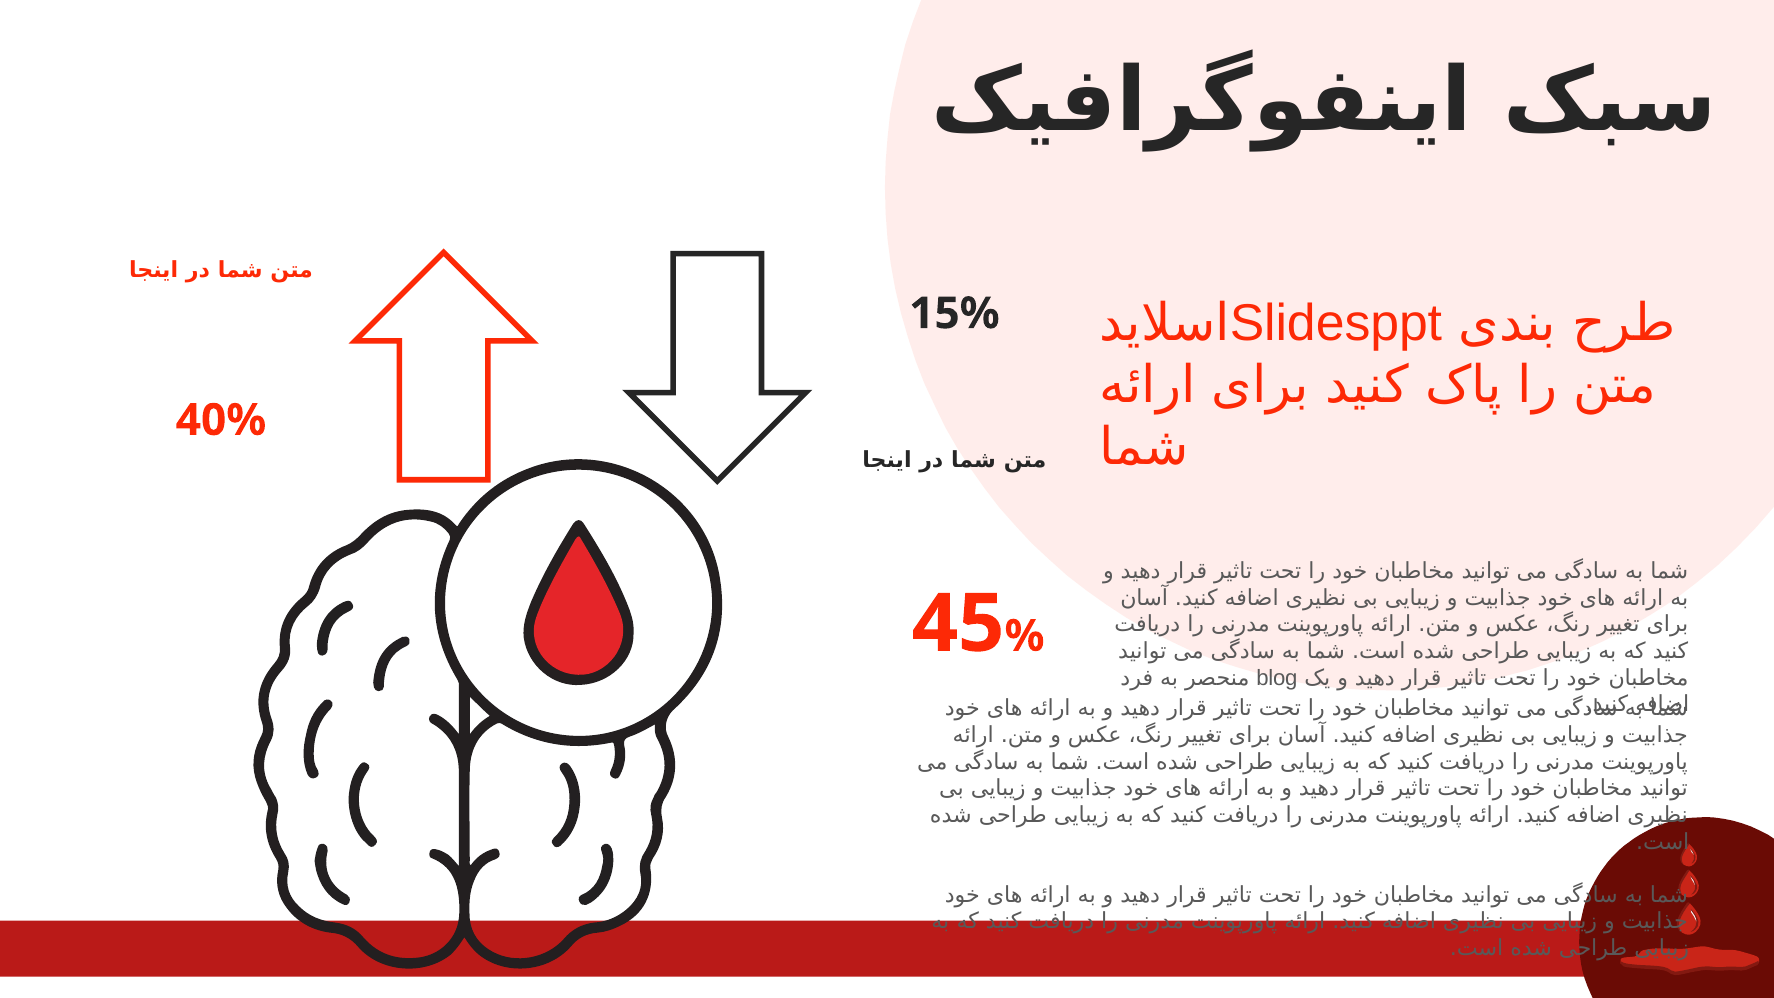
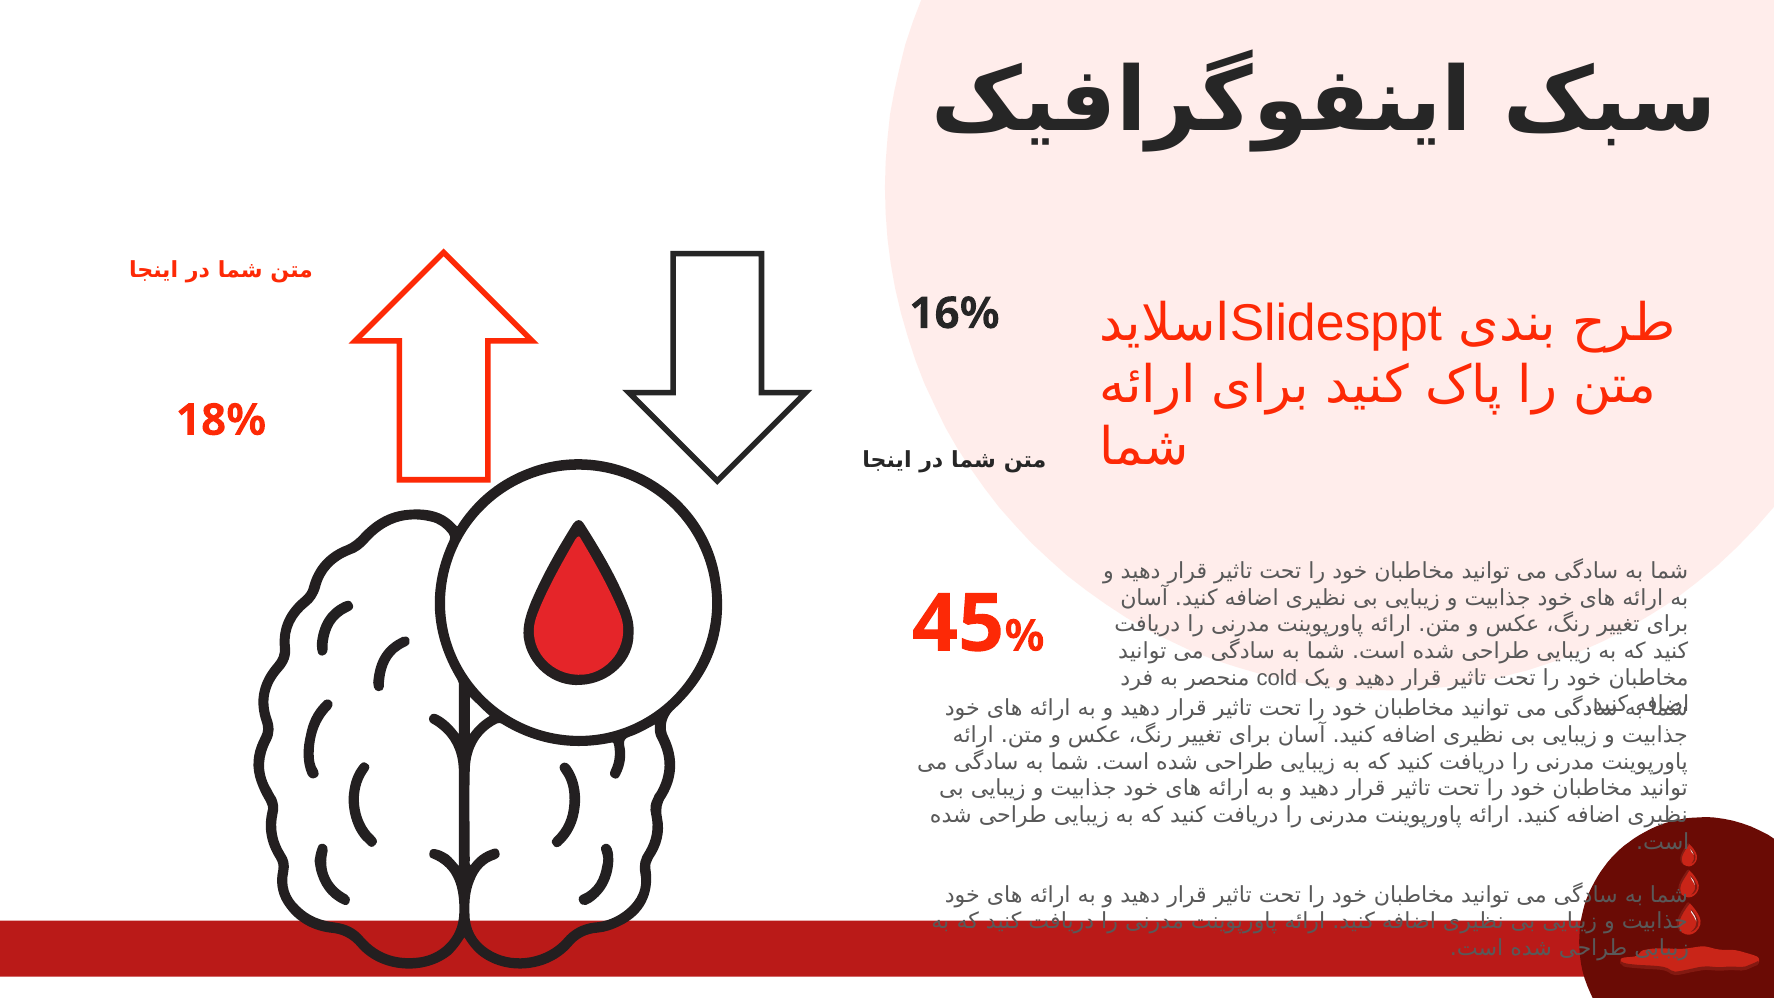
15%: 15% -> 16%
40%: 40% -> 18%
blog: blog -> cold
